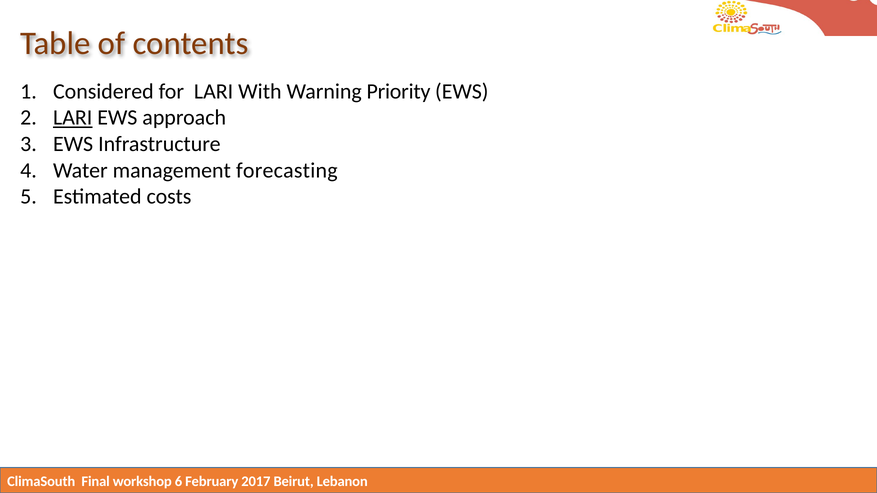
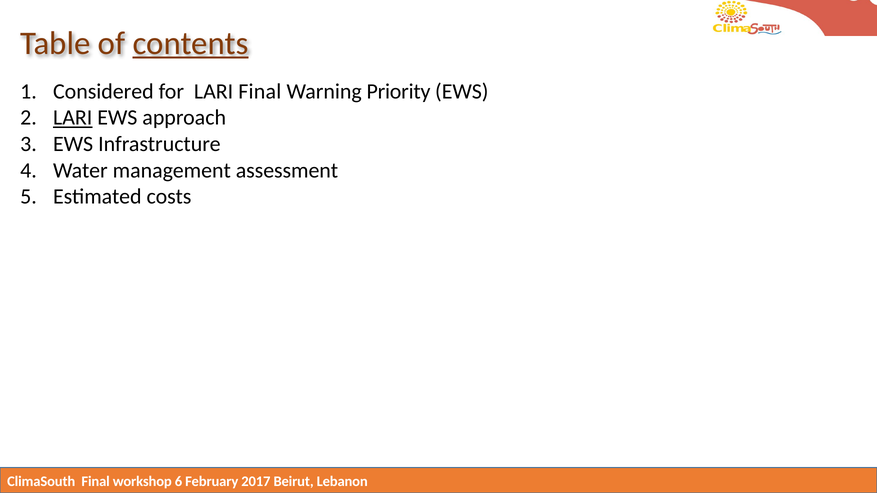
contents underline: none -> present
LARI With: With -> Final
forecasting: forecasting -> assessment
